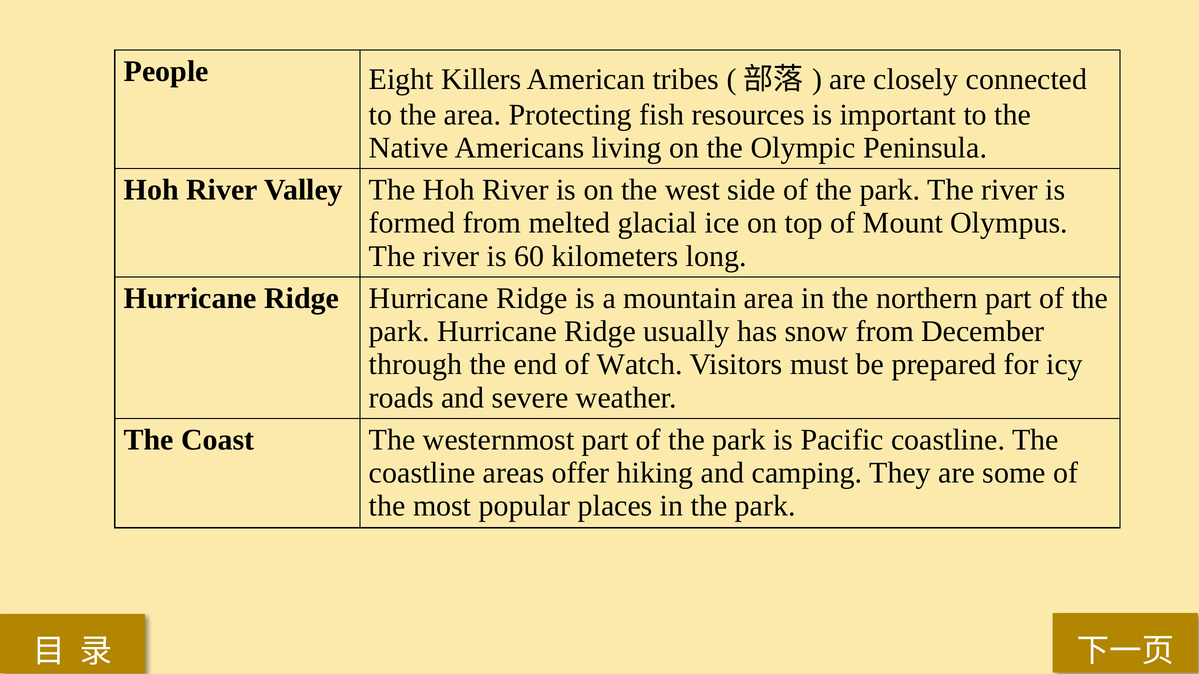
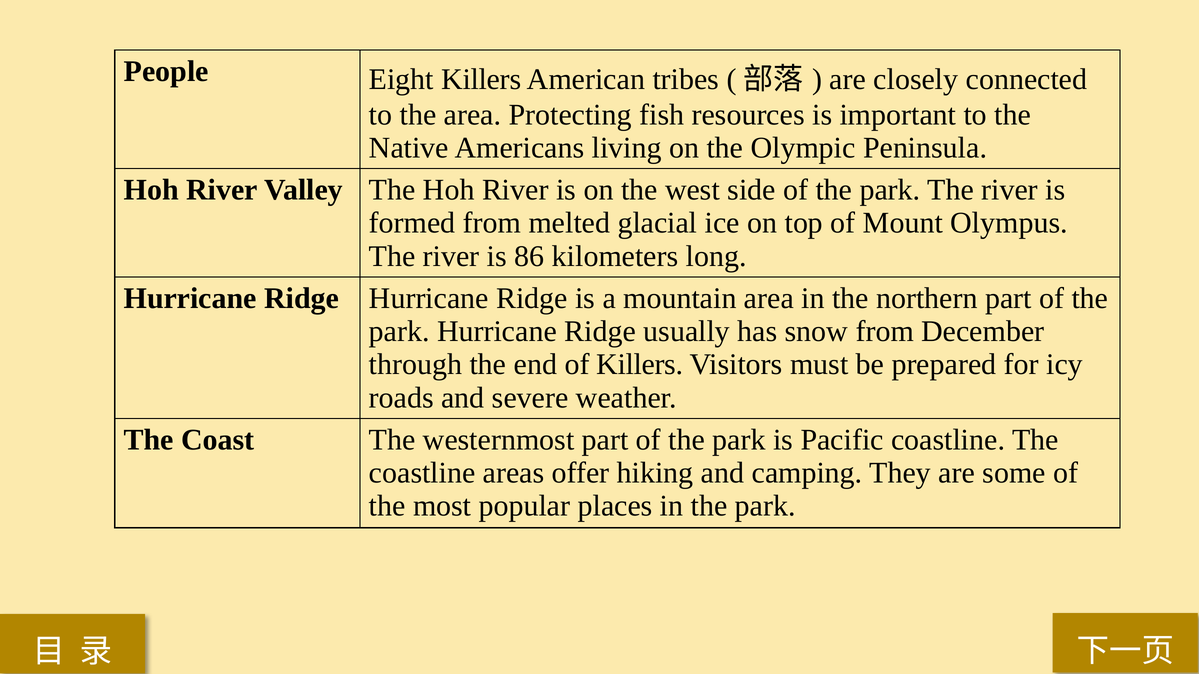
60: 60 -> 86
of Watch: Watch -> Killers
